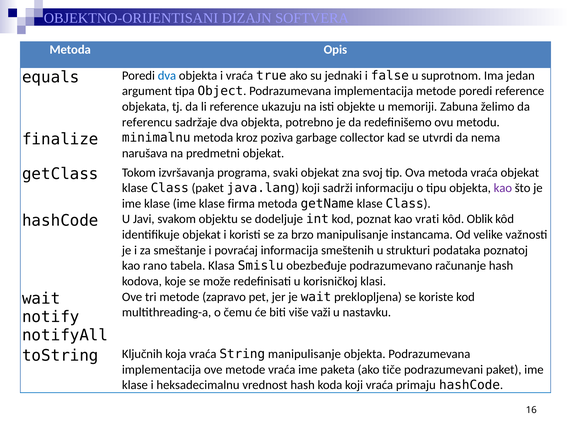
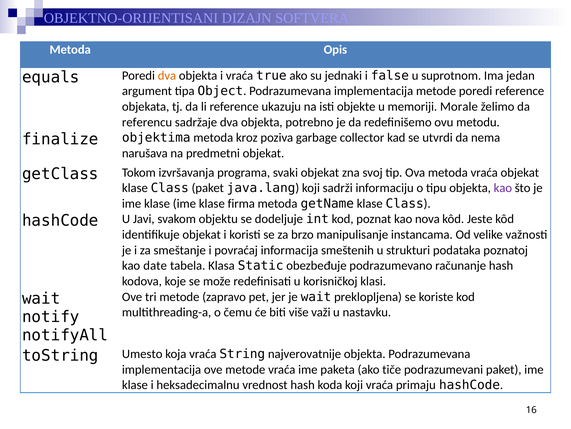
dva at (167, 75) colour: blue -> orange
Zabuna: Zabuna -> Morale
minimalnu: minimalnu -> objektima
vrati: vrati -> nova
Oblik: Oblik -> Jeste
rano: rano -> date
Smislu: Smislu -> Static
Ključnih: Ključnih -> Umesto
String manipulisanje: manipulisanje -> najverovatnije
